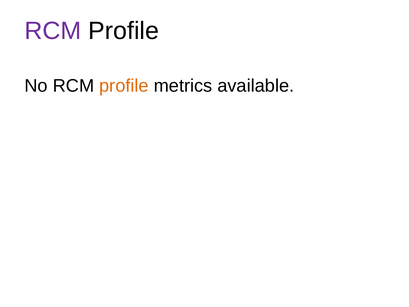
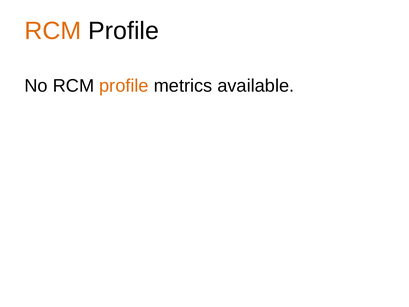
RCM at (53, 31) colour: purple -> orange
